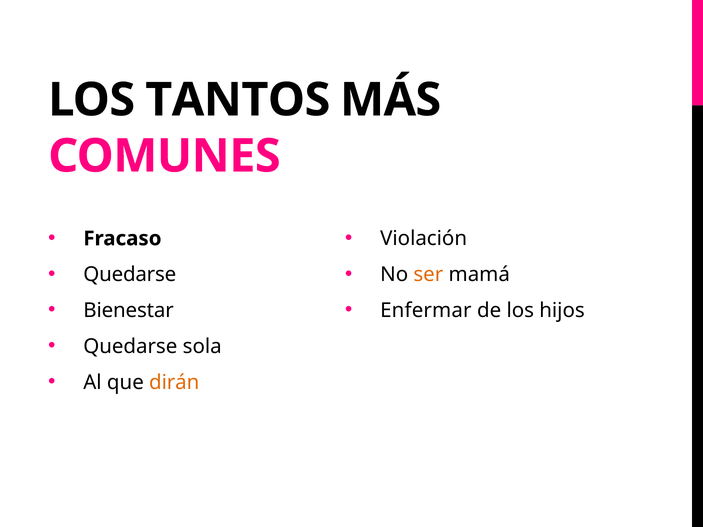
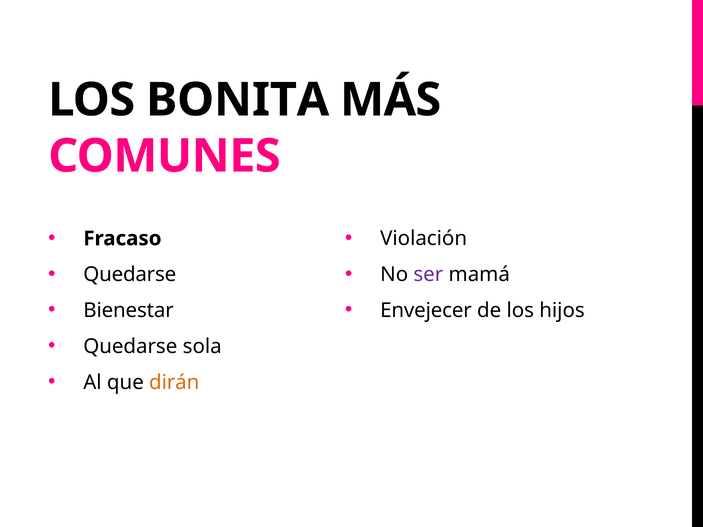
TANTOS: TANTOS -> BONITA
ser colour: orange -> purple
Enfermar: Enfermar -> Envejecer
